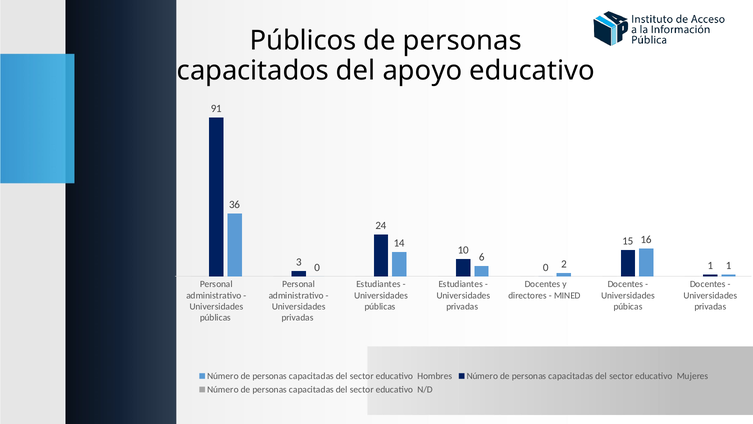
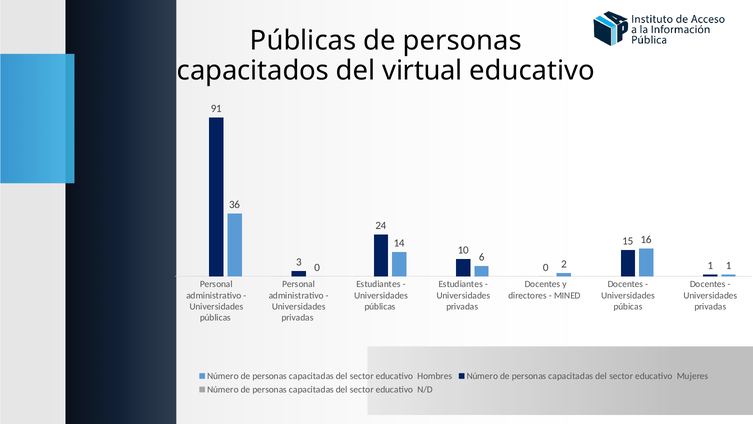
Públicos at (303, 41): Públicos -> Públicas
apoyo: apoyo -> virtual
